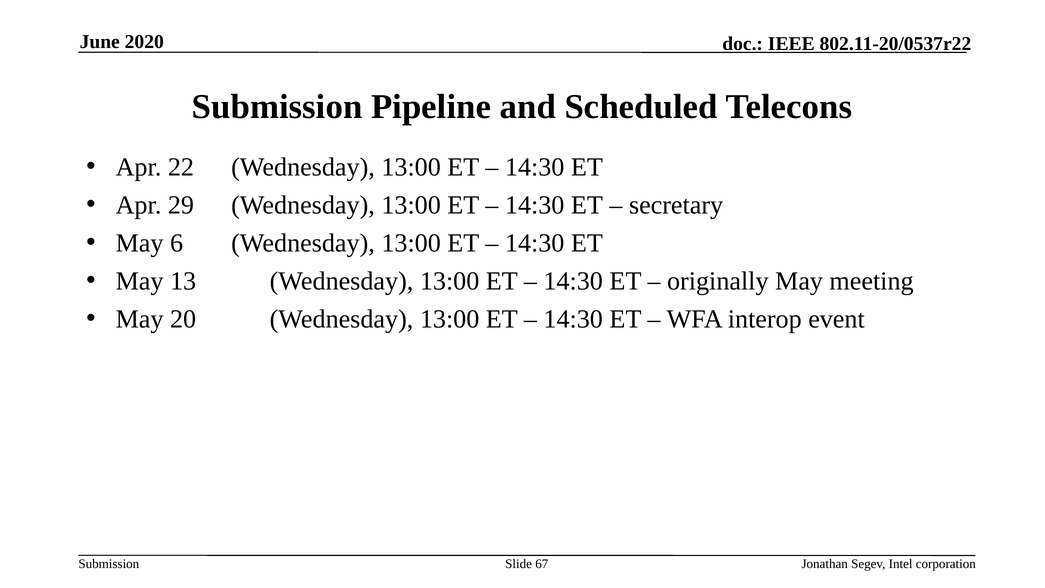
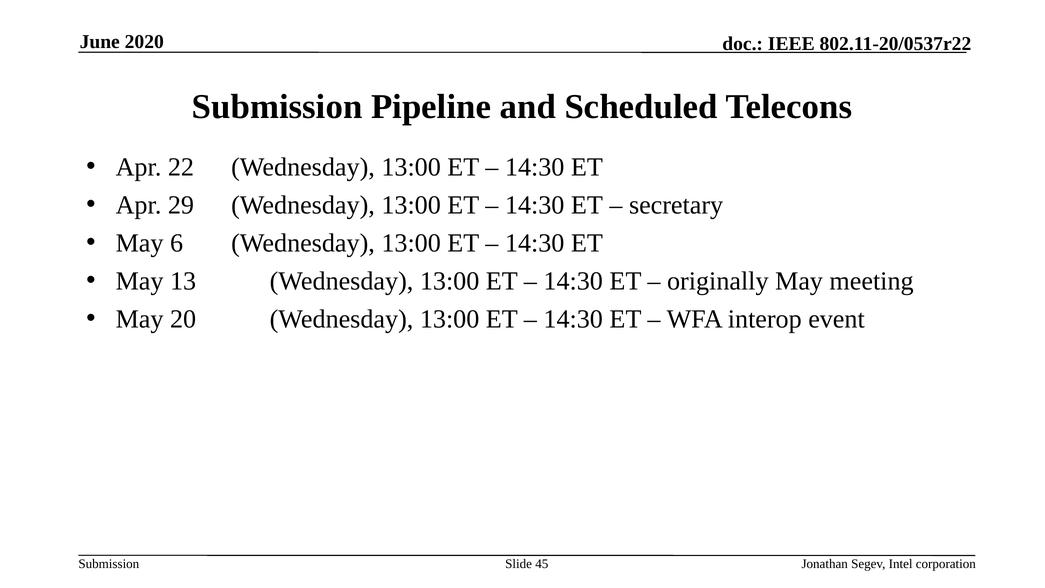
67: 67 -> 45
